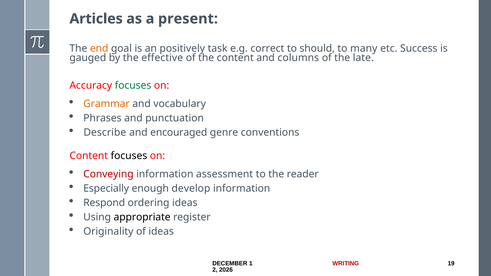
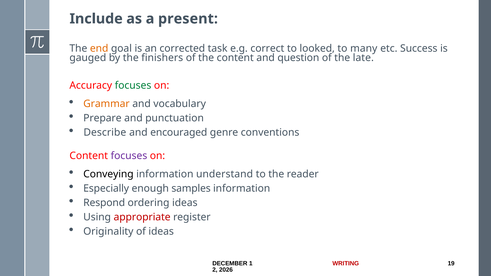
Articles: Articles -> Include
positively: positively -> corrected
should: should -> looked
effective: effective -> finishers
columns: columns -> question
Phrases: Phrases -> Prepare
focuses at (129, 156) colour: black -> purple
Conveying colour: red -> black
assessment: assessment -> understand
develop: develop -> samples
appropriate colour: black -> red
